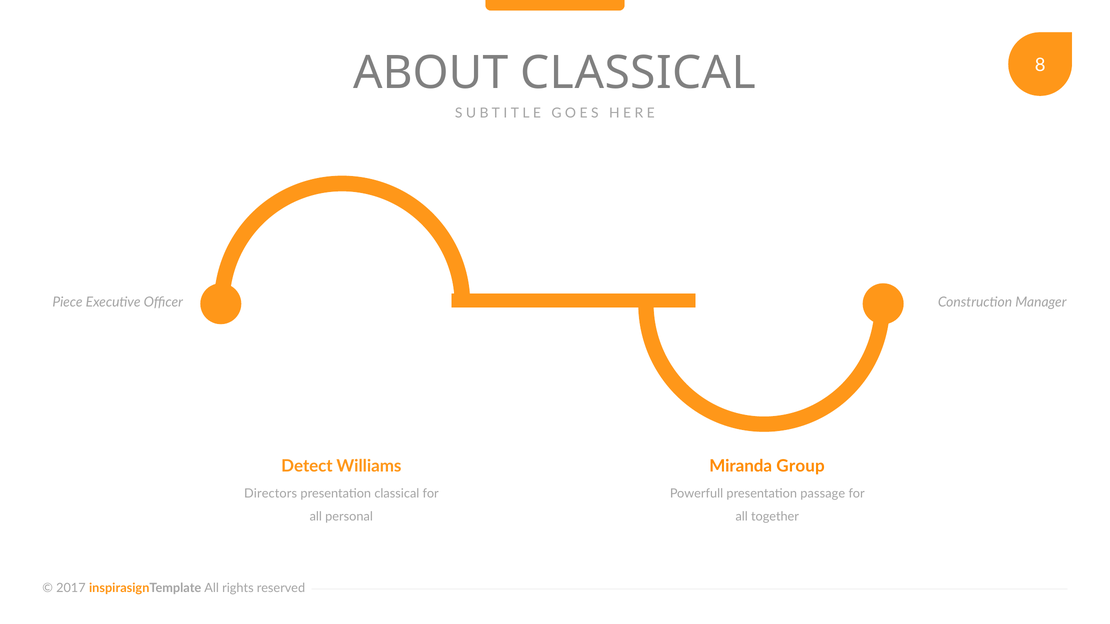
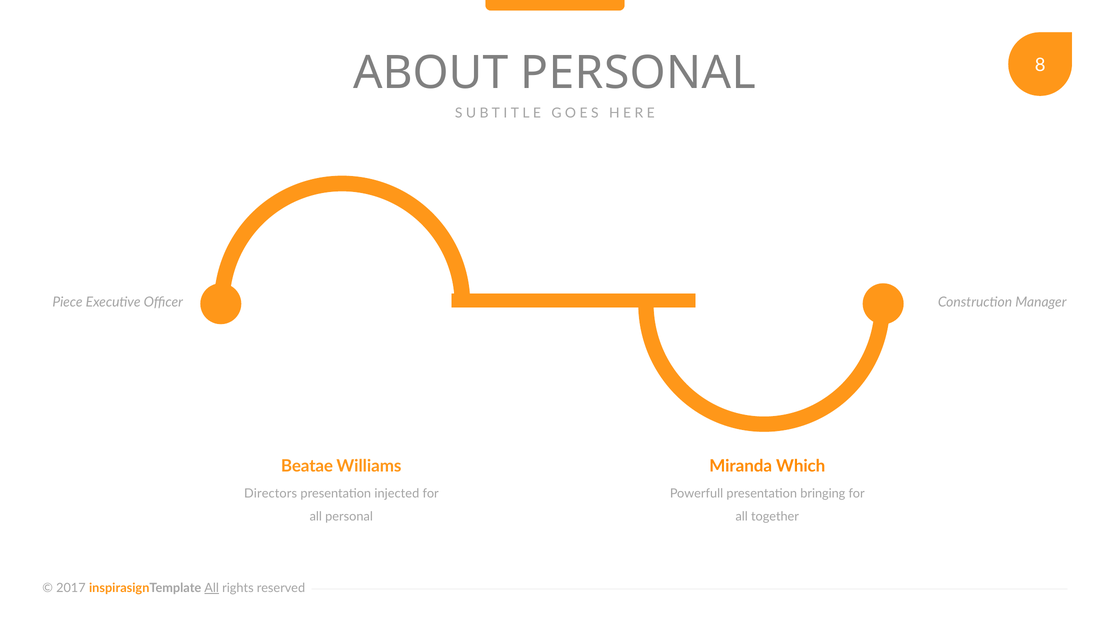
ABOUT CLASSICAL: CLASSICAL -> PERSONAL
Detect: Detect -> Beatae
Group: Group -> Which
presentation classical: classical -> injected
passage: passage -> bringing
All at (212, 588) underline: none -> present
